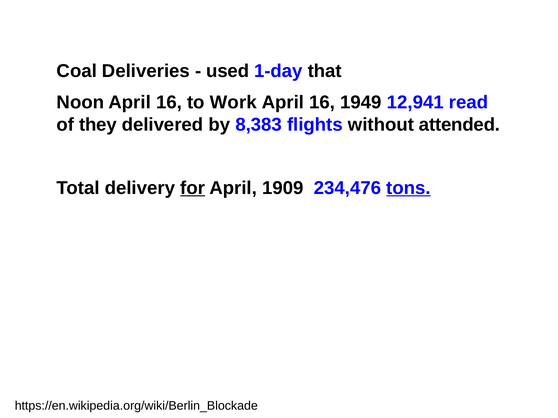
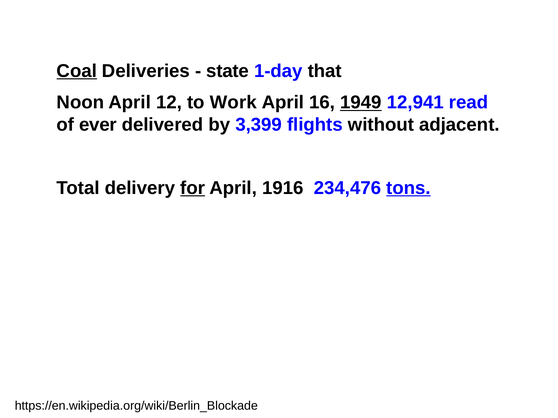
Coal underline: none -> present
used: used -> state
Noon April 16: 16 -> 12
1949 underline: none -> present
they: they -> ever
8,383: 8,383 -> 3,399
attended: attended -> adjacent
1909: 1909 -> 1916
